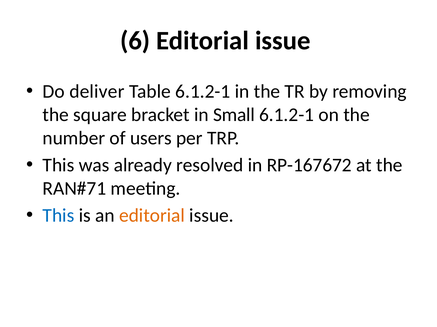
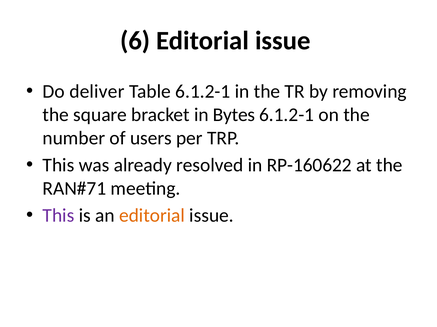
Small: Small -> Bytes
RP-167672: RP-167672 -> RP-160622
This at (58, 216) colour: blue -> purple
